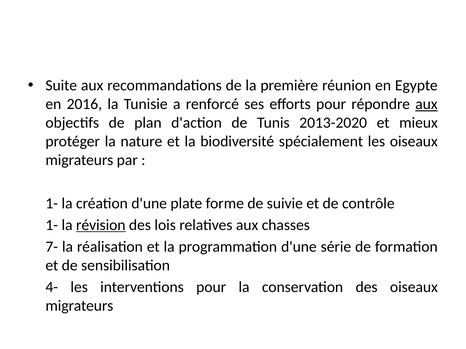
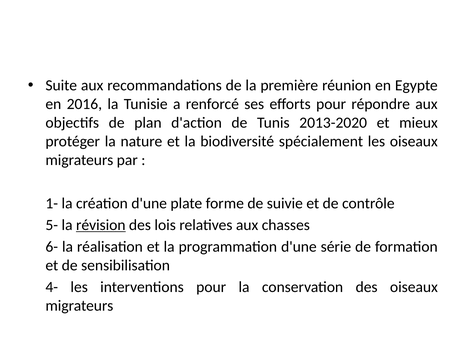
aux at (426, 104) underline: present -> none
1- at (52, 225): 1- -> 5-
7-: 7- -> 6-
